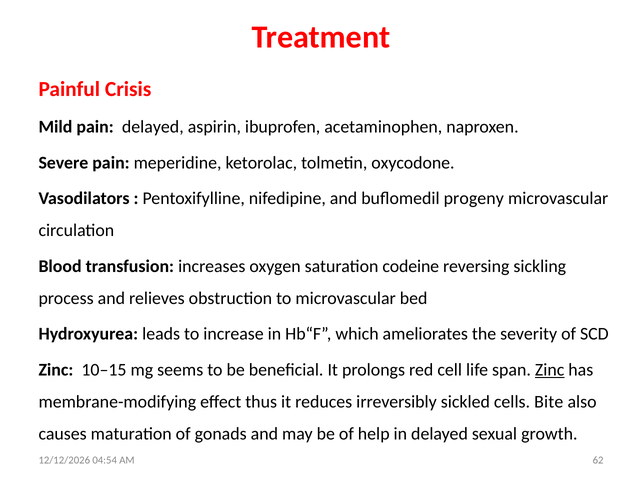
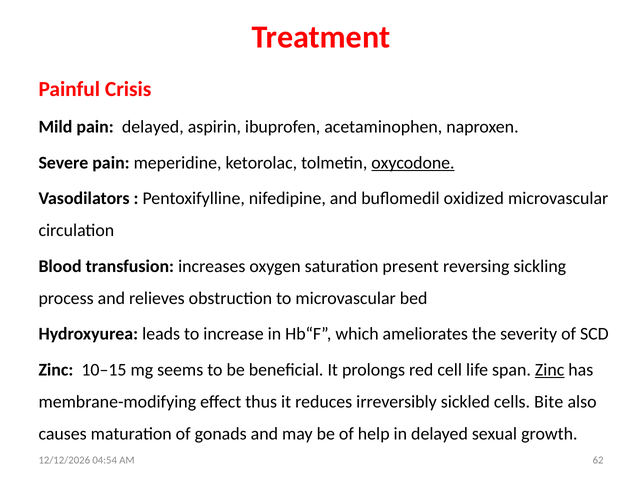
oxycodone underline: none -> present
progeny: progeny -> oxidized
codeine: codeine -> present
